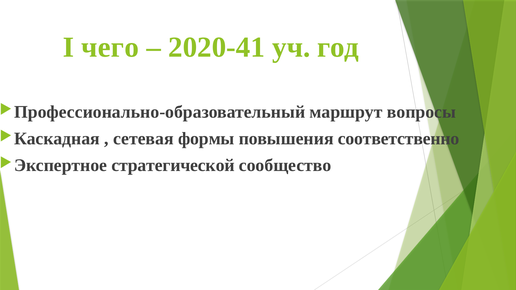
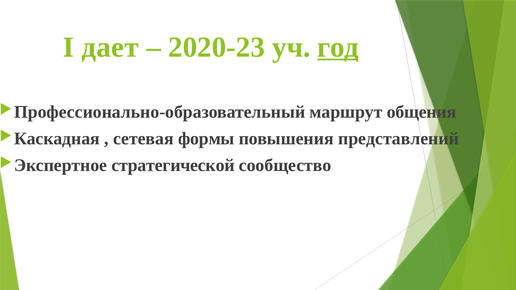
чего: чего -> дает
2020-41: 2020-41 -> 2020-23
год underline: none -> present
вопросы: вопросы -> общения
соответственно: соответственно -> представлений
